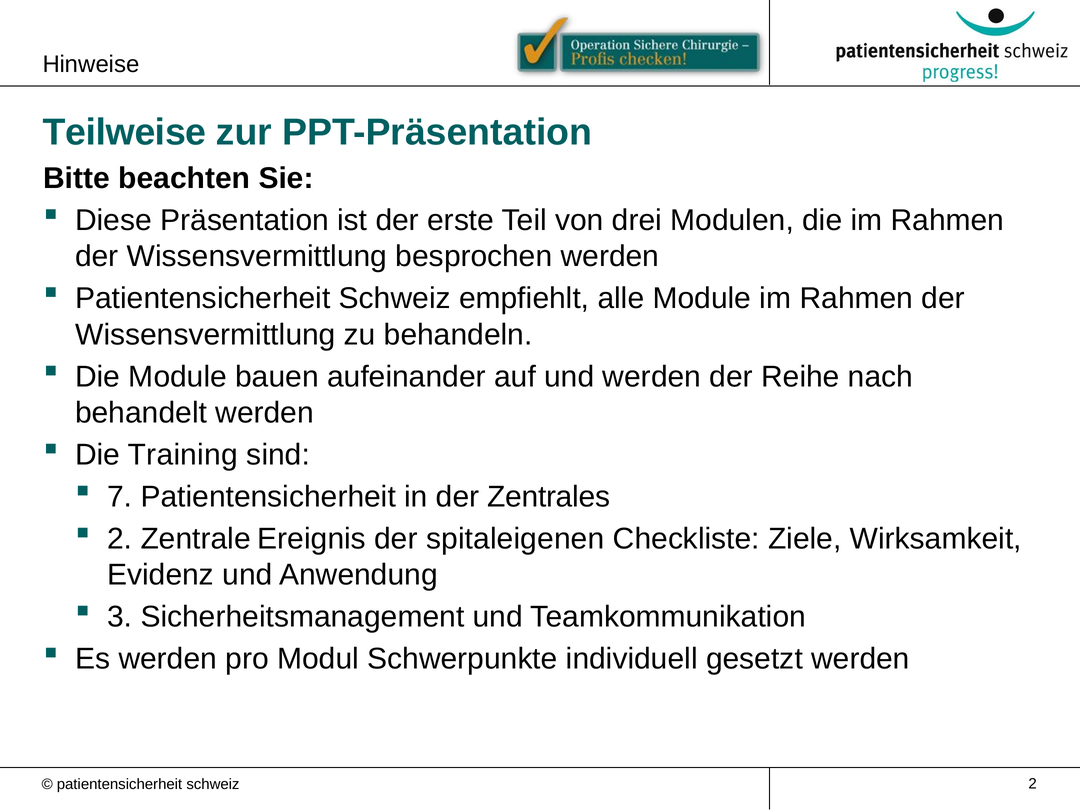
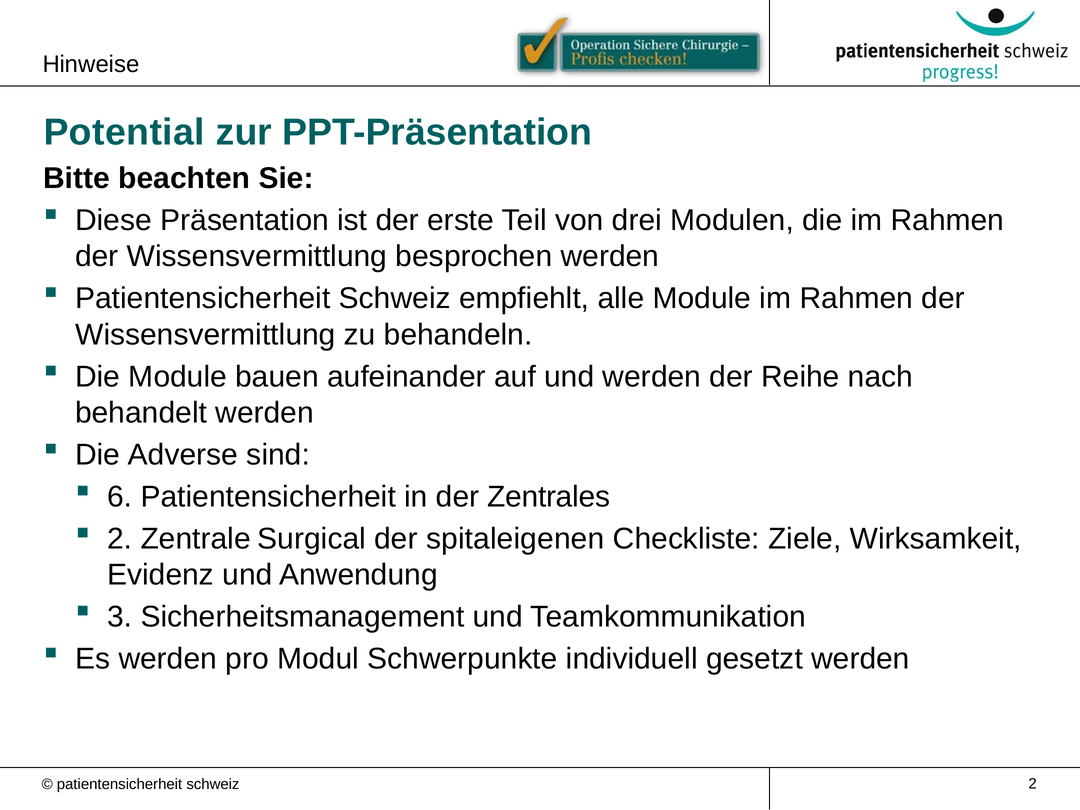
Teilweise: Teilweise -> Potential
Training: Training -> Adverse
7: 7 -> 6
Ereignis: Ereignis -> Surgical
